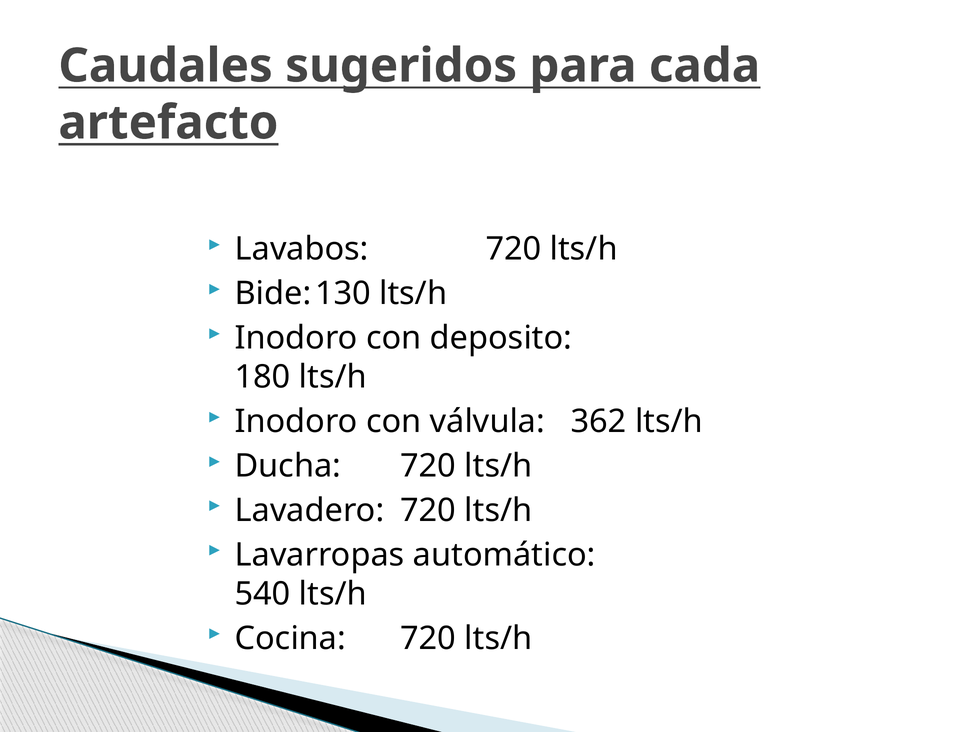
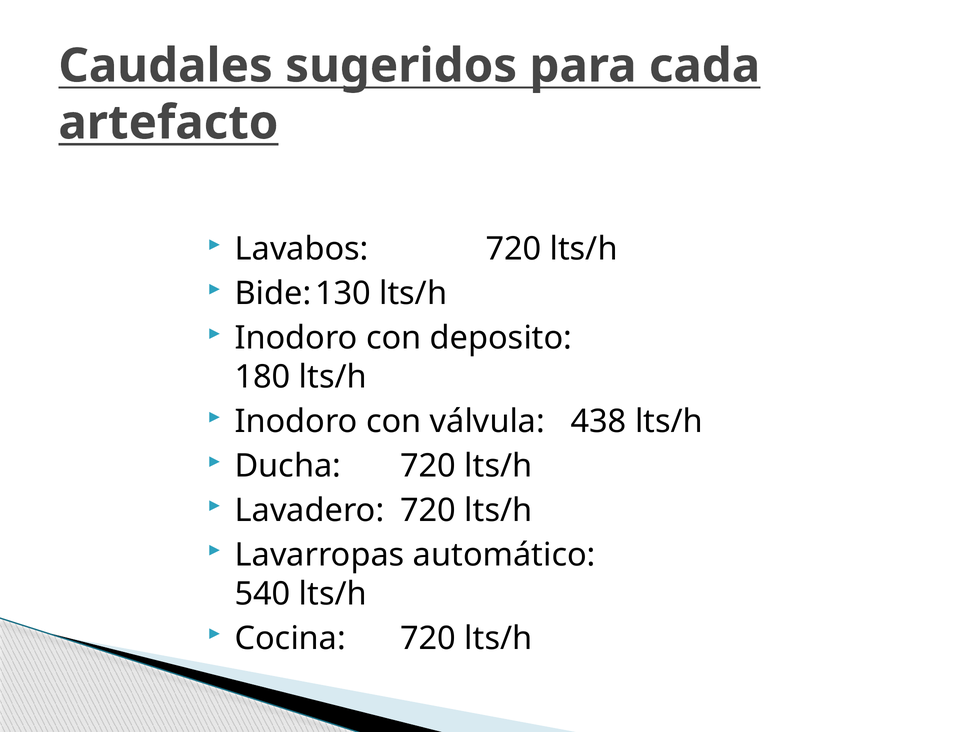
362: 362 -> 438
